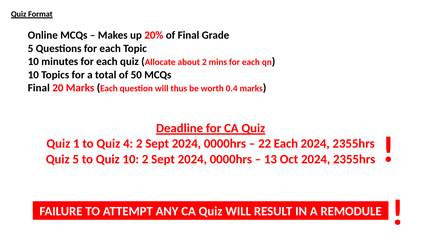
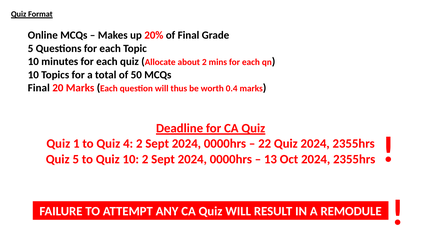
22 Each: Each -> Quiz
